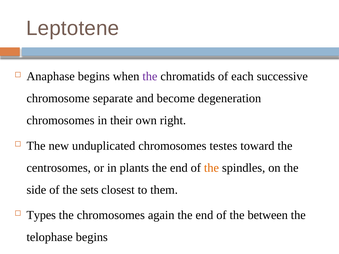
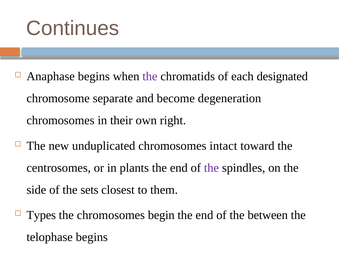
Leptotene: Leptotene -> Continues
successive: successive -> designated
testes: testes -> intact
the at (211, 168) colour: orange -> purple
again: again -> begin
